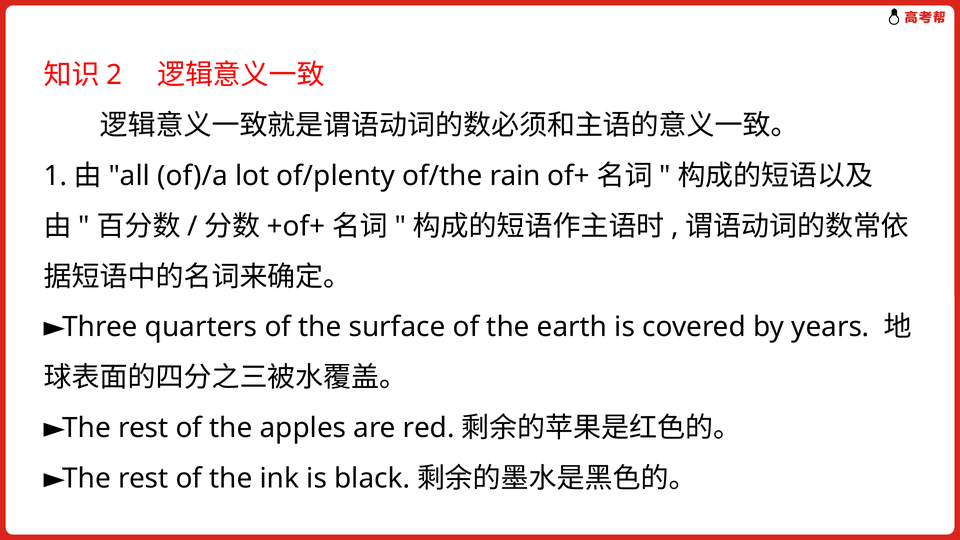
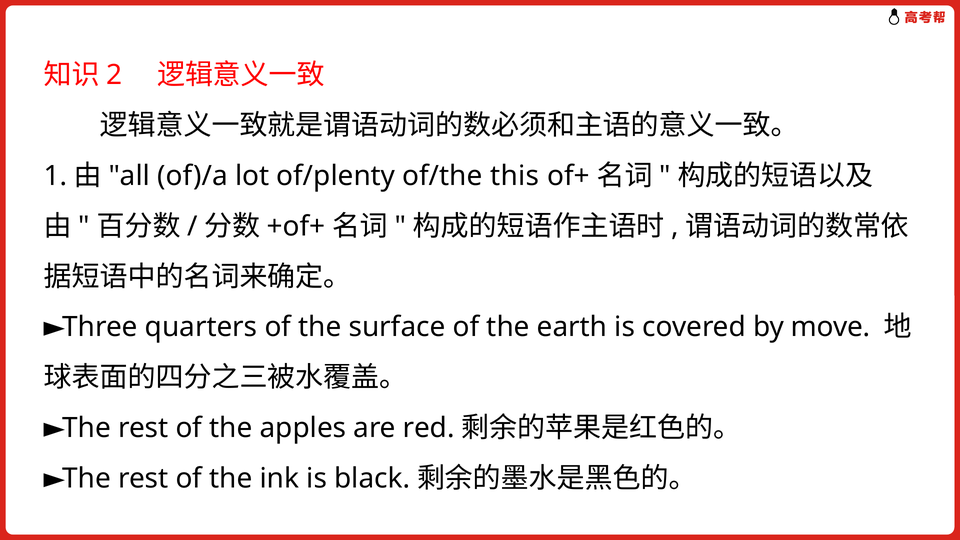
rain: rain -> this
years: years -> move
